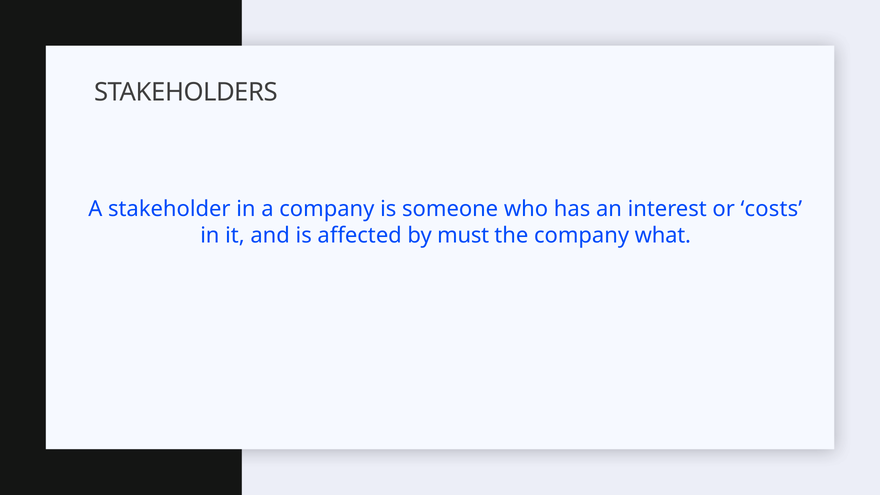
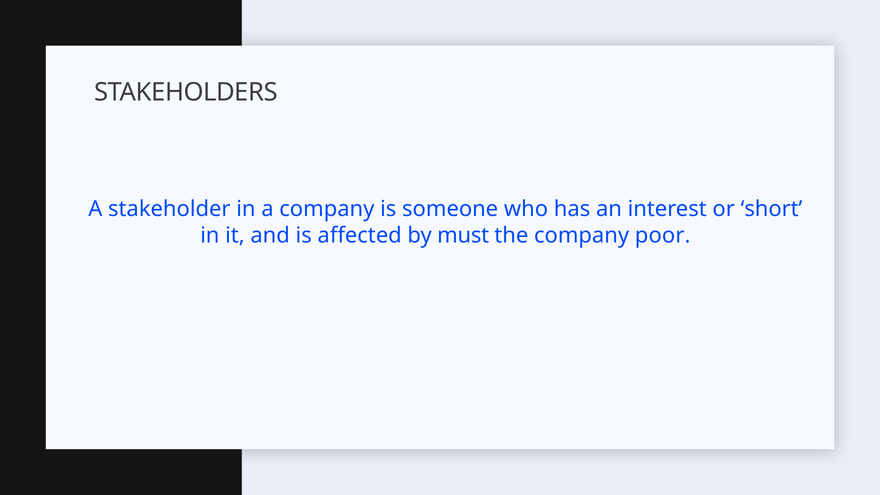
costs: costs -> short
what: what -> poor
